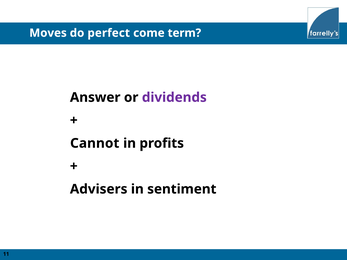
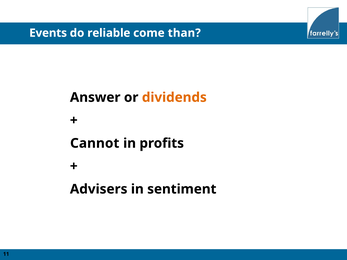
Moves: Moves -> Events
perfect: perfect -> reliable
term: term -> than
dividends colour: purple -> orange
